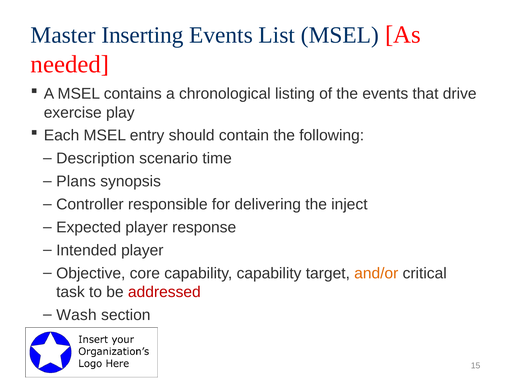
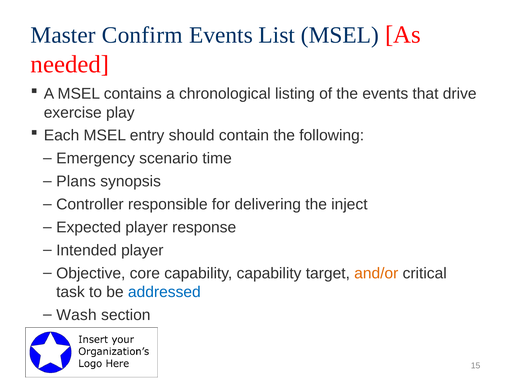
Inserting: Inserting -> Confirm
Description: Description -> Emergency
addressed colour: red -> blue
